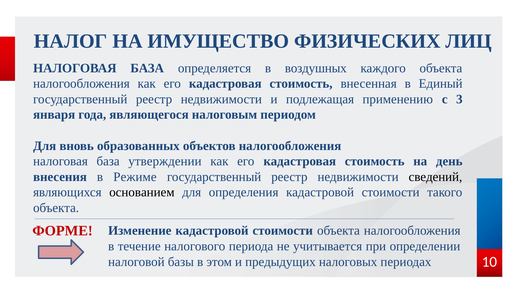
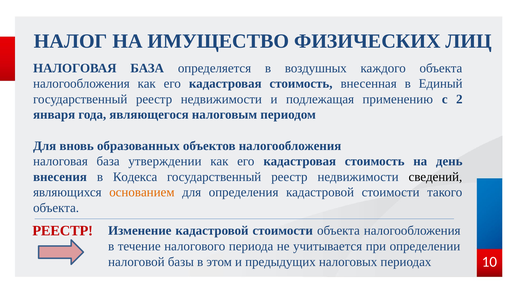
3: 3 -> 2
Режиме: Режиме -> Кодекса
основанием colour: black -> orange
ФОРМЕ at (63, 231): ФОРМЕ -> РЕЕСТР
